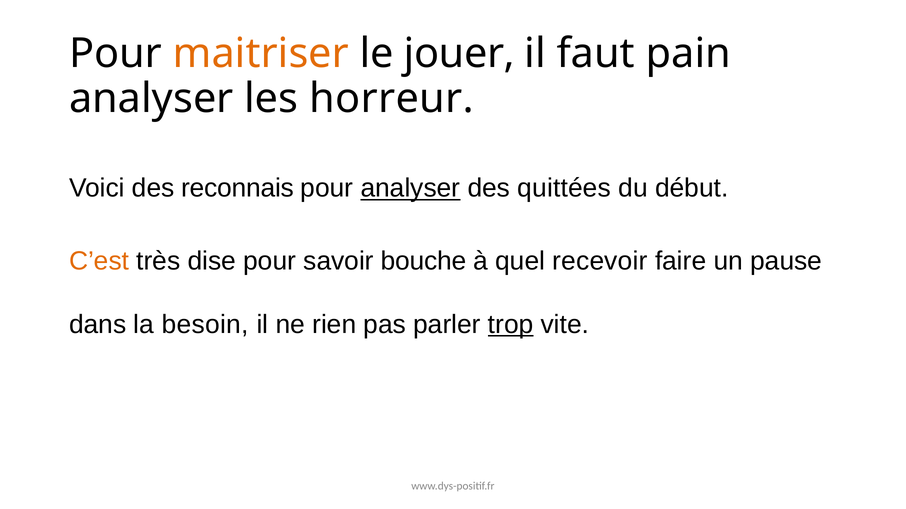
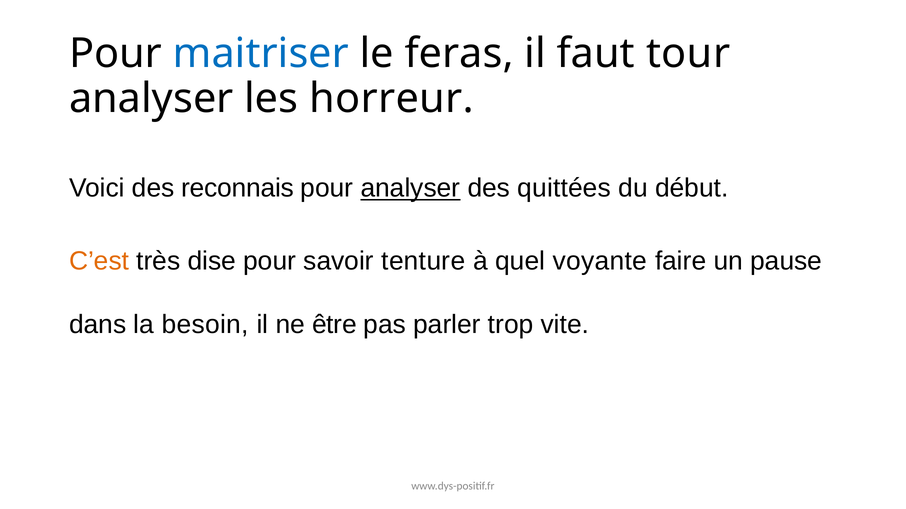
maitriser colour: orange -> blue
jouer: jouer -> feras
pain: pain -> tour
bouche: bouche -> tenture
recevoir: recevoir -> voyante
rien: rien -> être
trop underline: present -> none
